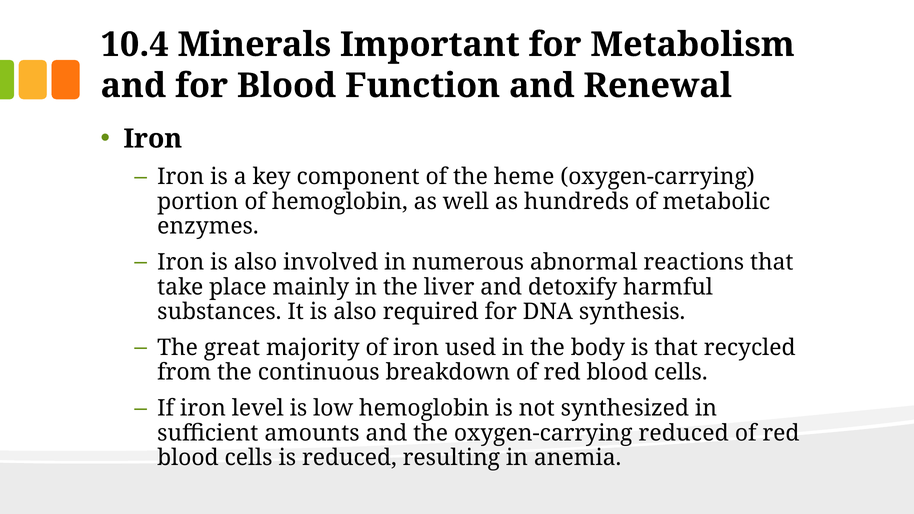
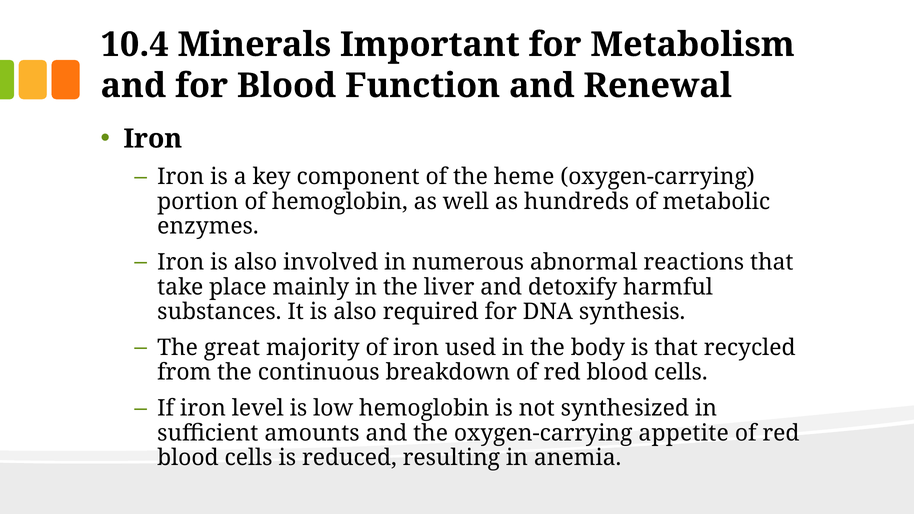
oxygen-carrying reduced: reduced -> appetite
